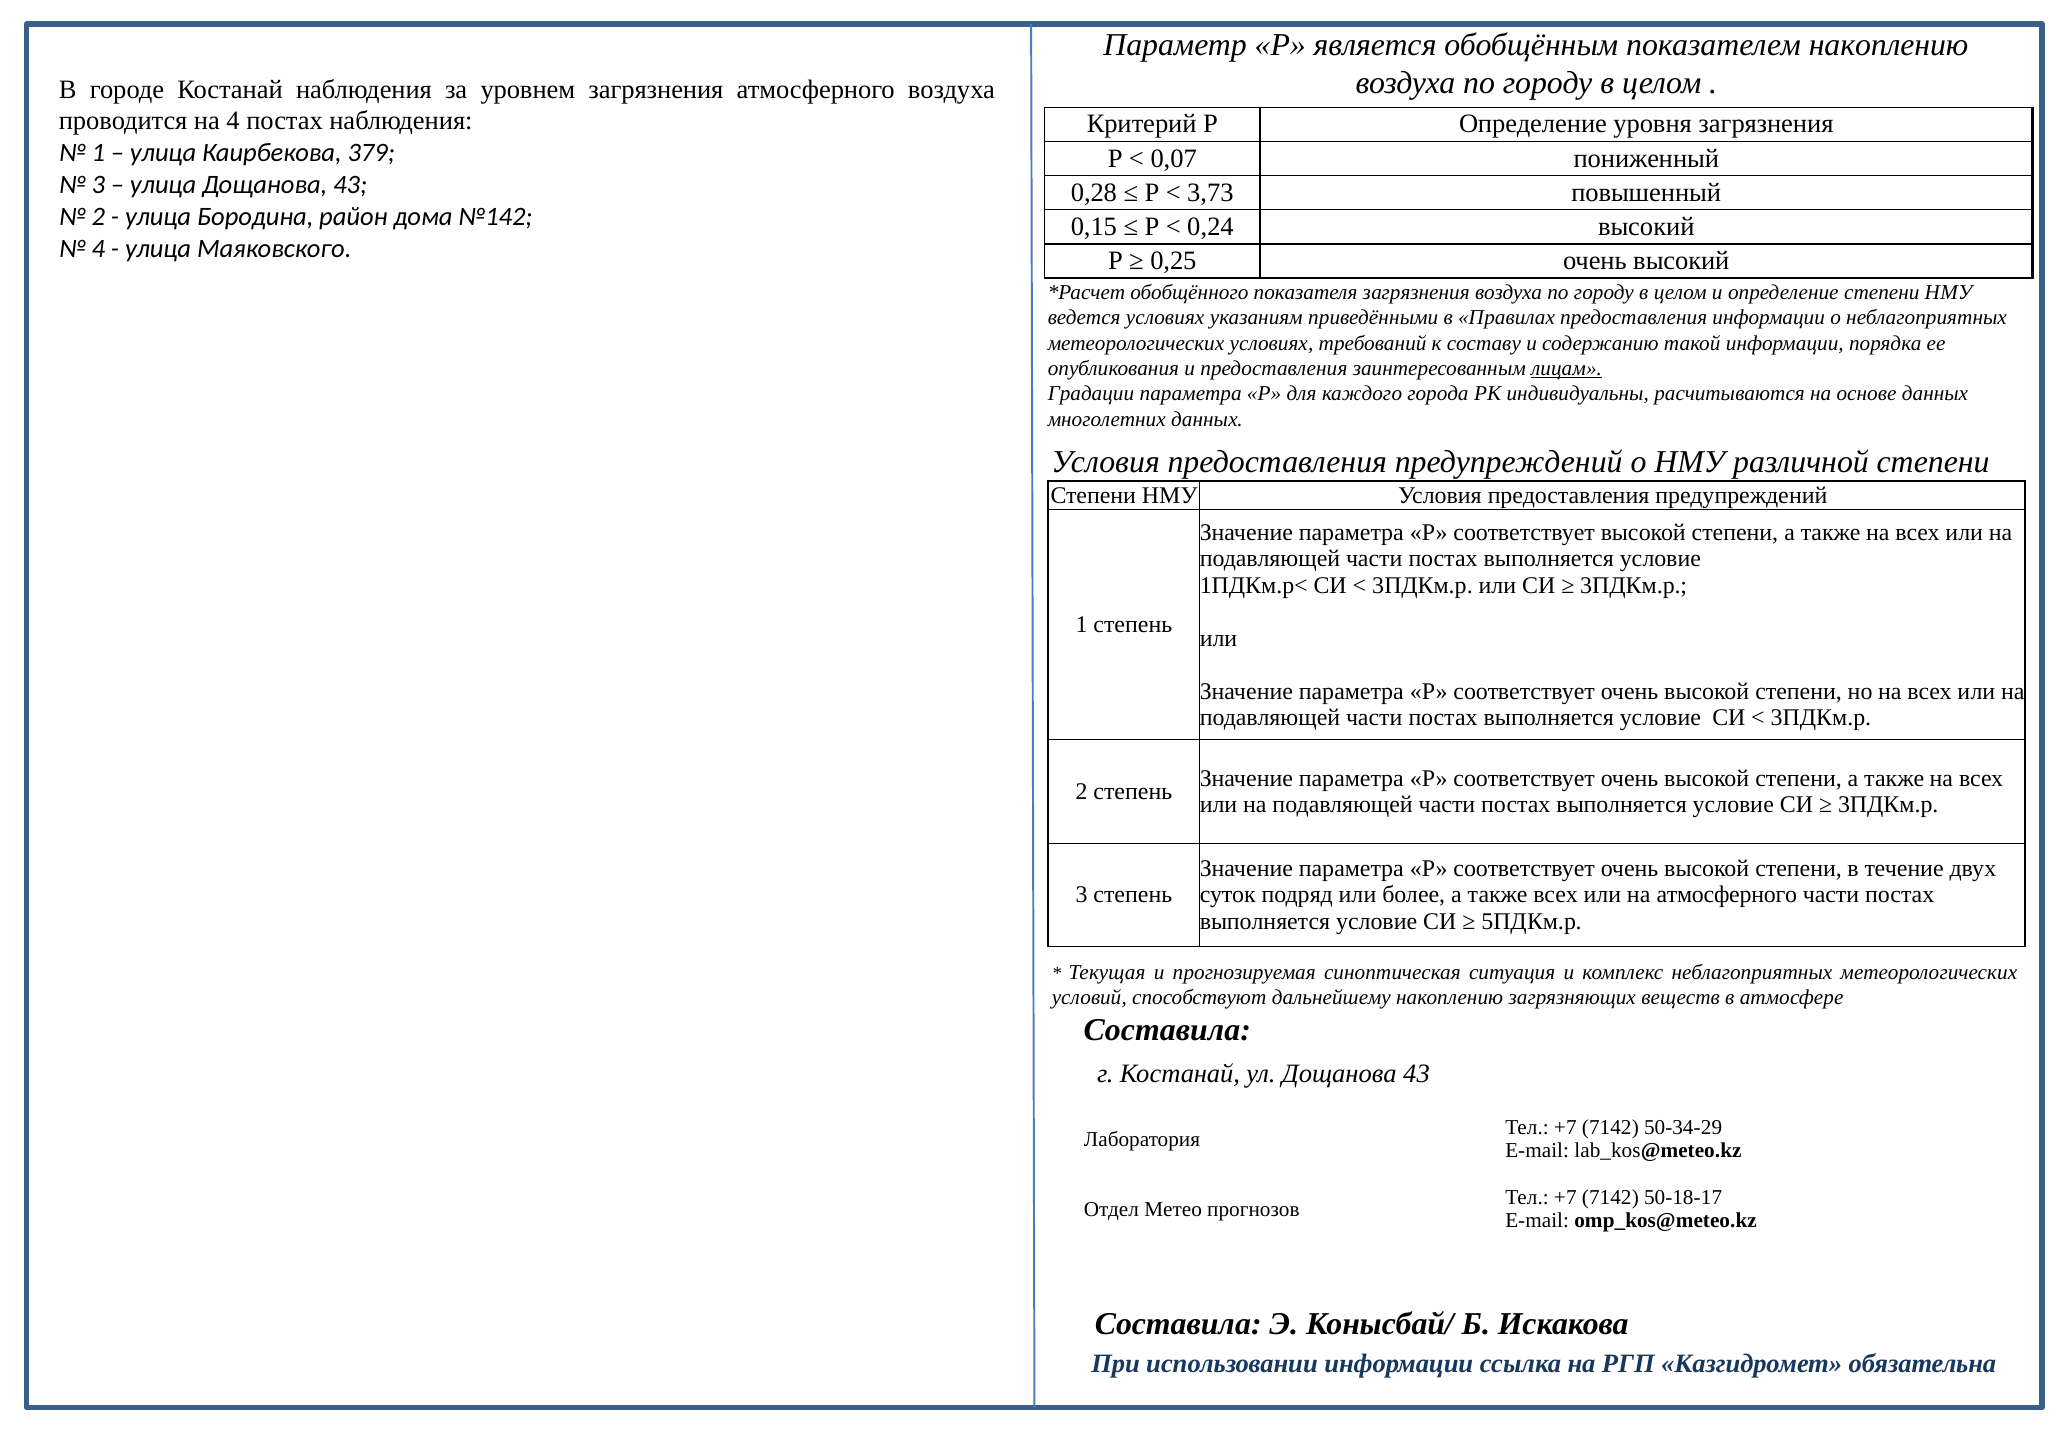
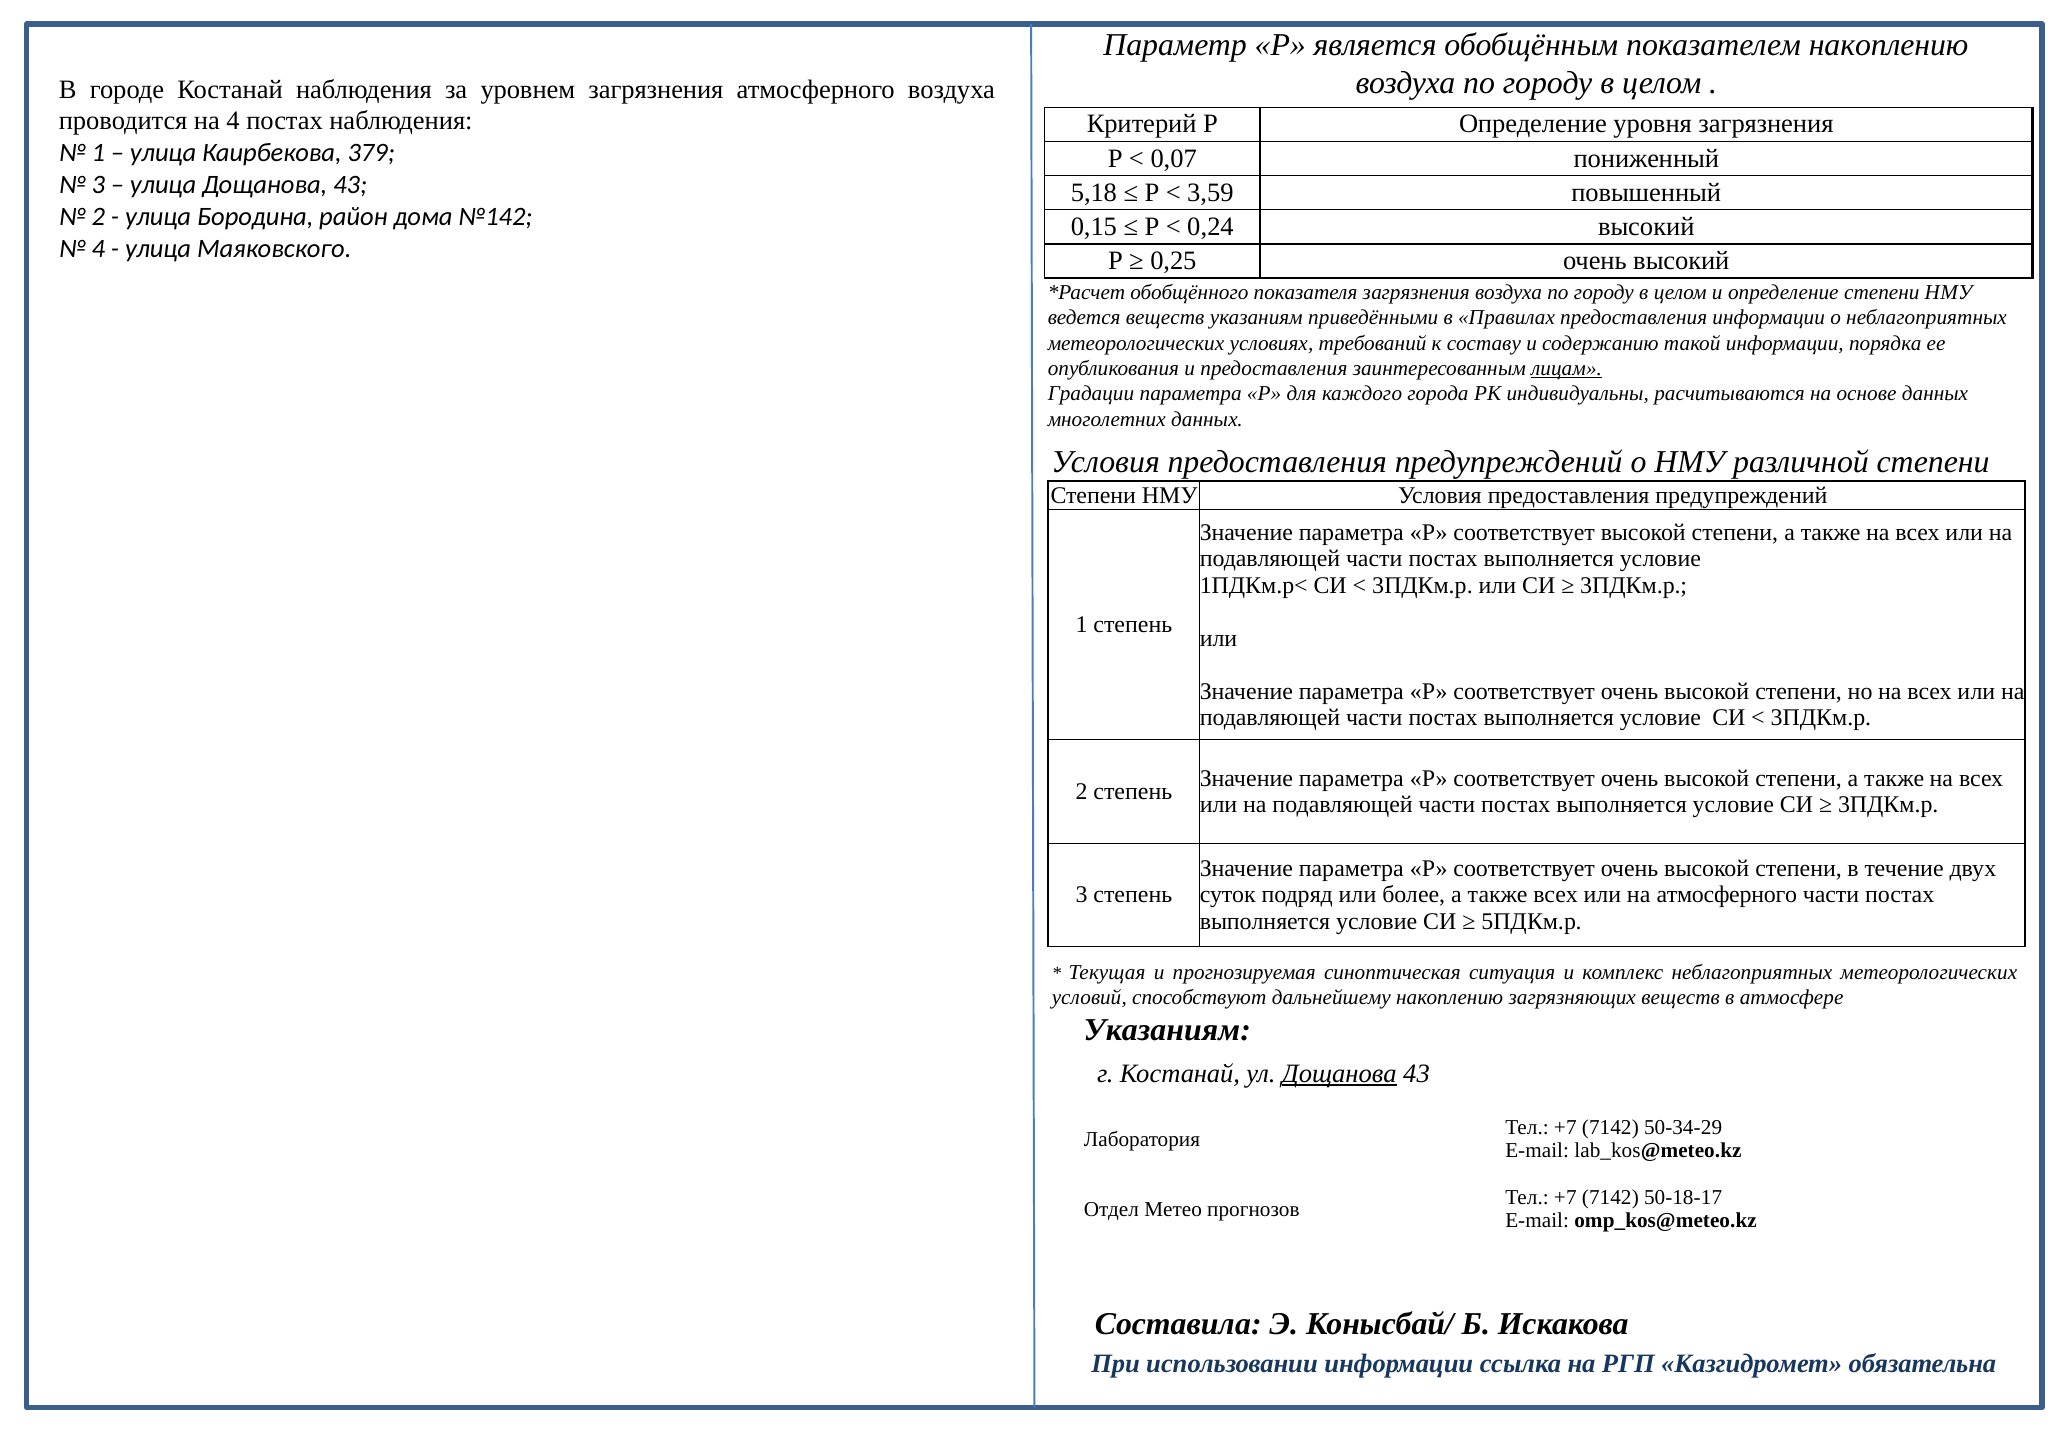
0,28: 0,28 -> 5,18
3,73: 3,73 -> 3,59
ведется условиях: условиях -> веществ
Составила at (1167, 1031): Составила -> Указаниям
Дощанова at (1339, 1074) underline: none -> present
